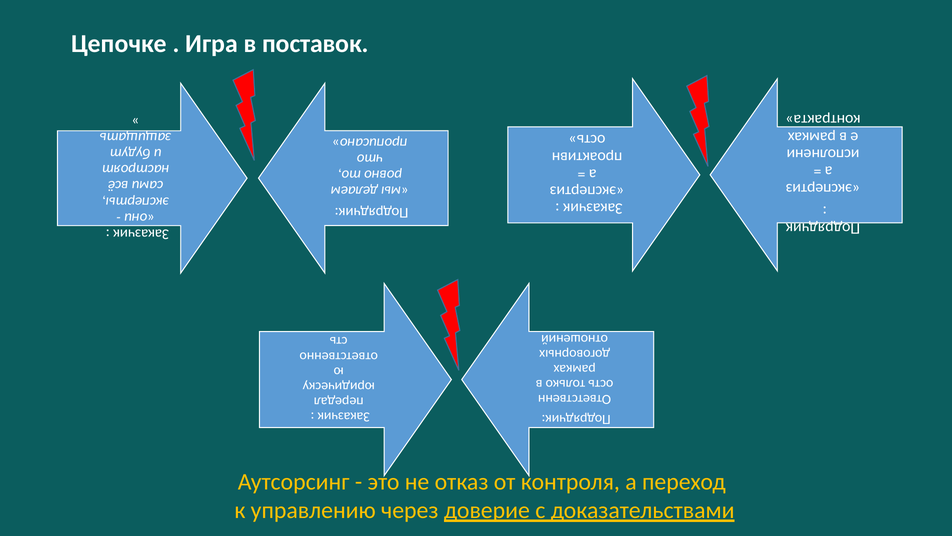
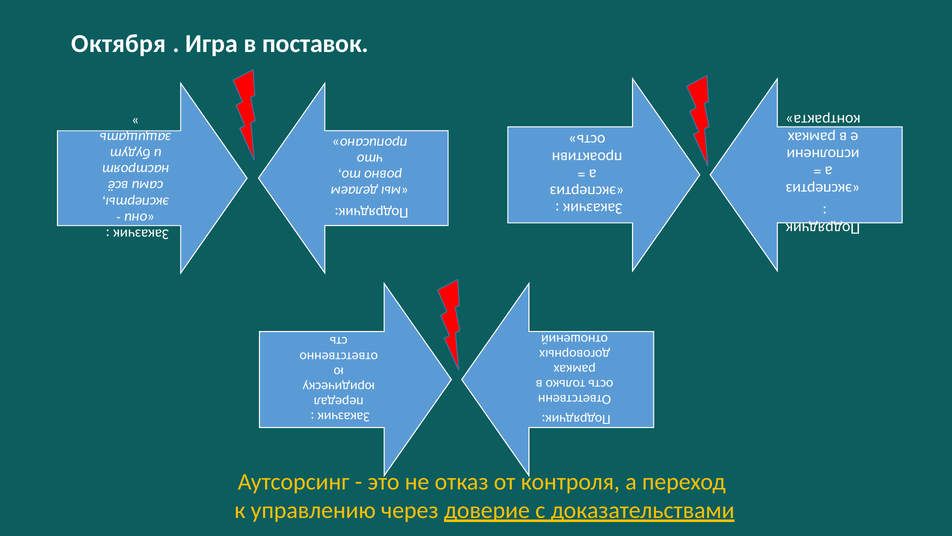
Цепочке: Цепочке -> Октября
